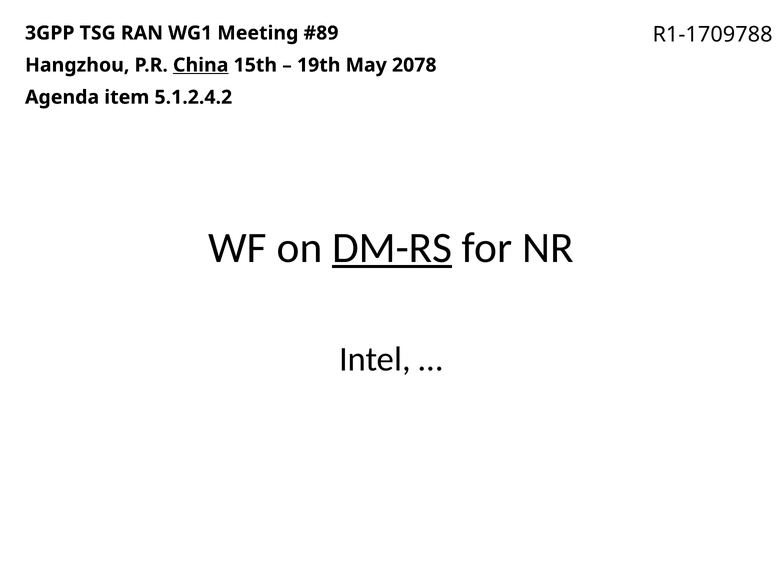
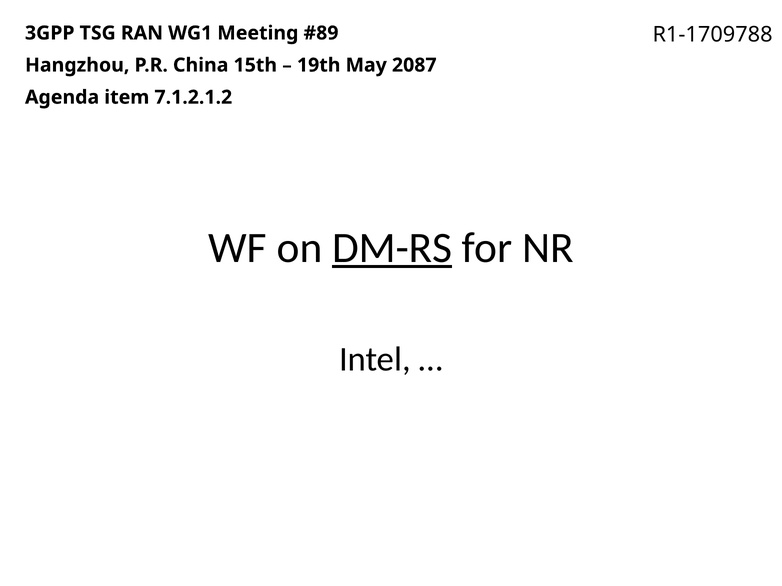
China underline: present -> none
2078: 2078 -> 2087
5.1.2.4.2: 5.1.2.4.2 -> 7.1.2.1.2
